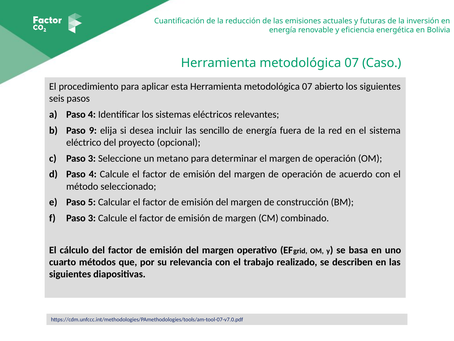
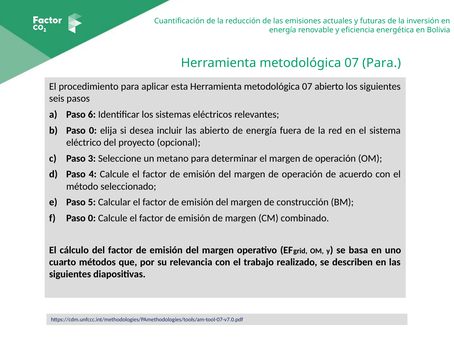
07 Caso: Caso -> Para
4 at (92, 114): 4 -> 6
9 at (93, 130): 9 -> 0
las sencillo: sencillo -> abierto
3 at (92, 218): 3 -> 0
